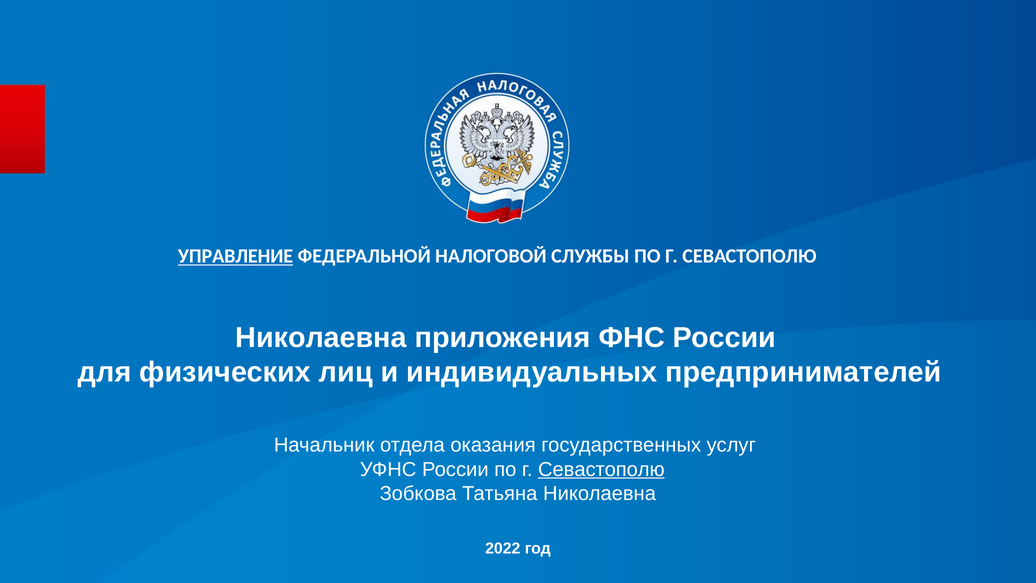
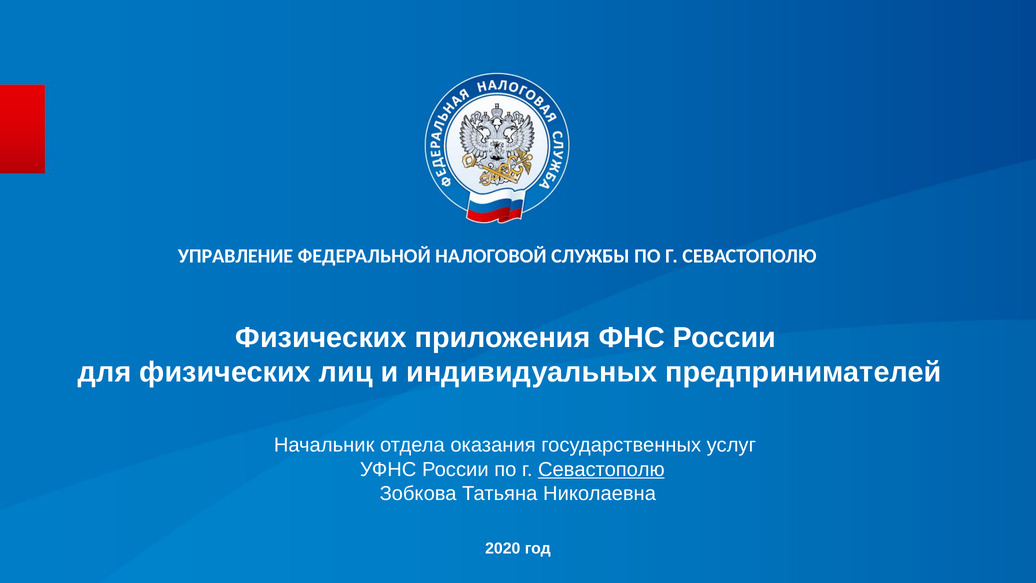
УПРАВЛЕНИЕ underline: present -> none
Николаевна at (321, 338): Николаевна -> Физических
2022: 2022 -> 2020
